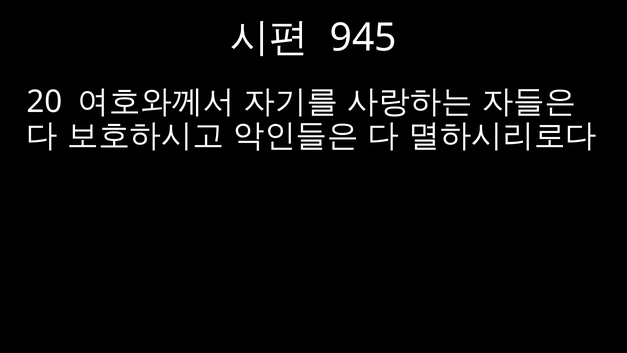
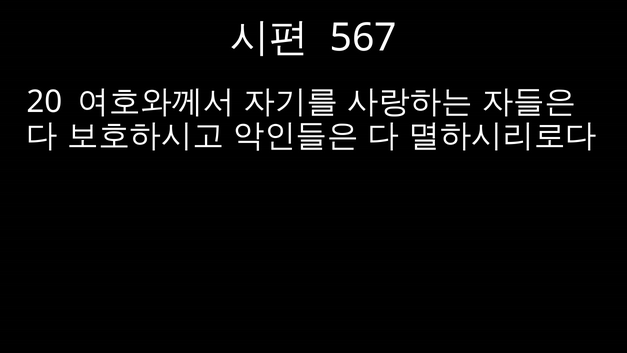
945: 945 -> 567
